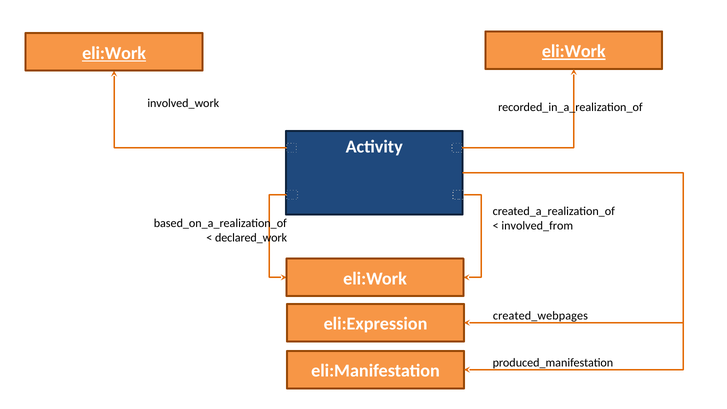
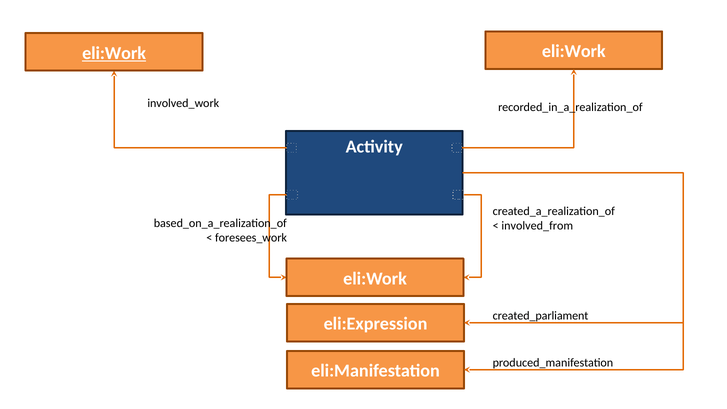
eli:Work at (574, 51) underline: present -> none
declared_work: declared_work -> foresees_work
created_webpages: created_webpages -> created_parliament
